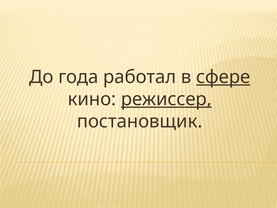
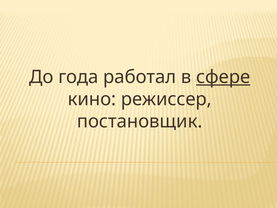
режиссер underline: present -> none
